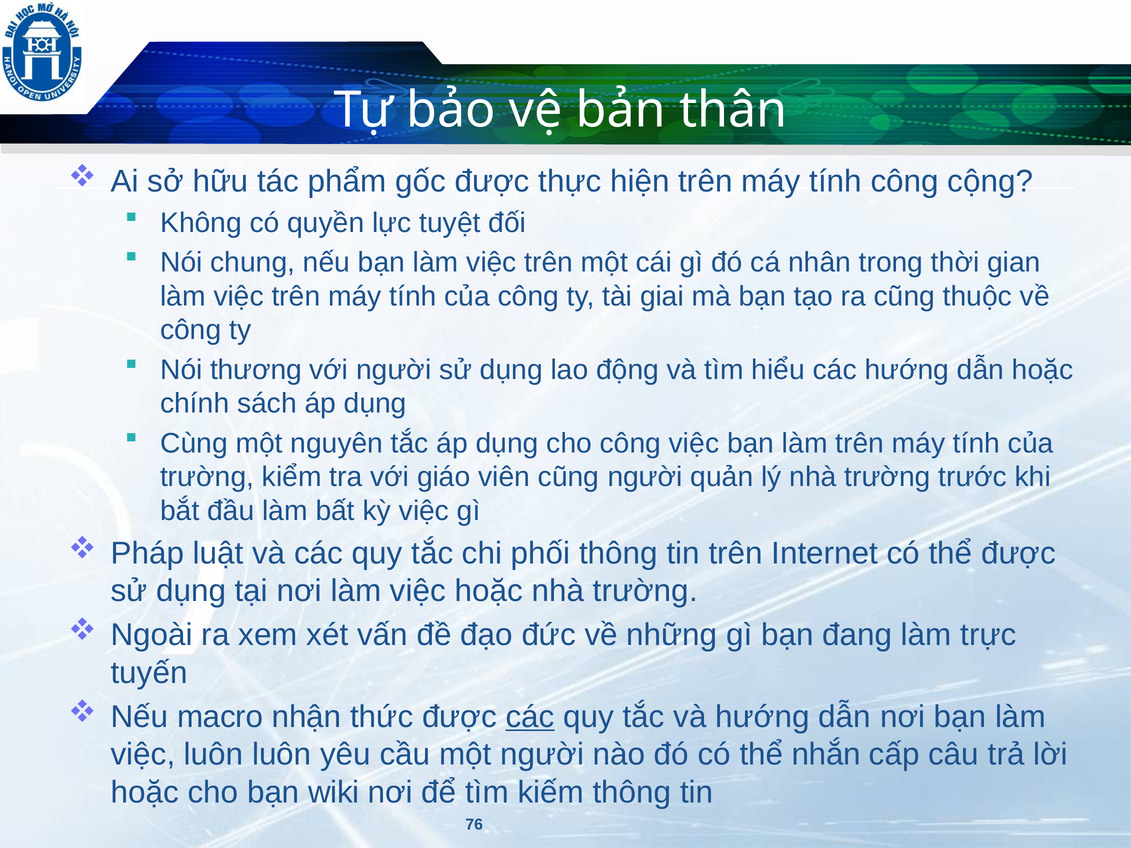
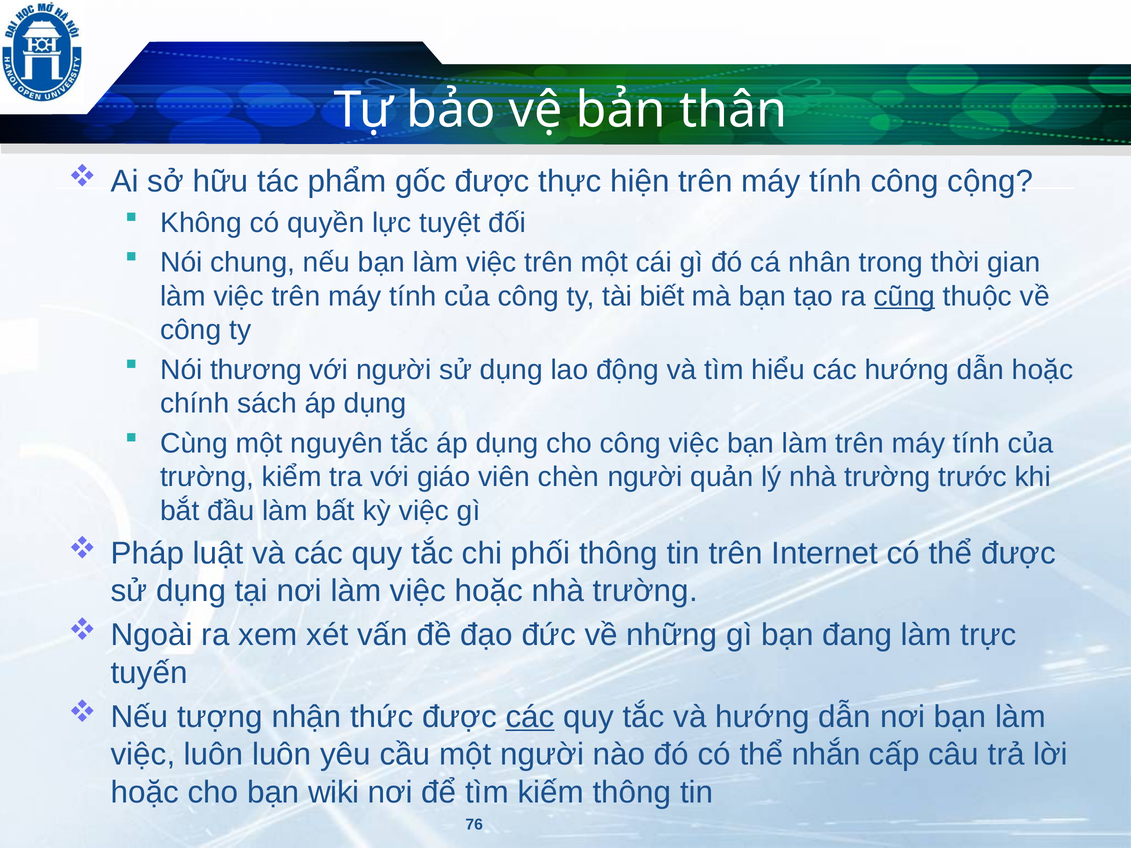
giai: giai -> biết
cũng at (904, 296) underline: none -> present
viên cũng: cũng -> chèn
macro: macro -> tượng
